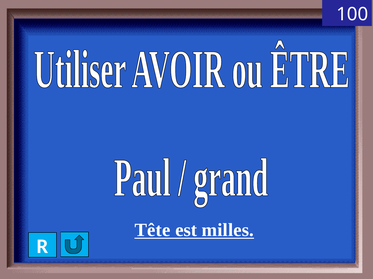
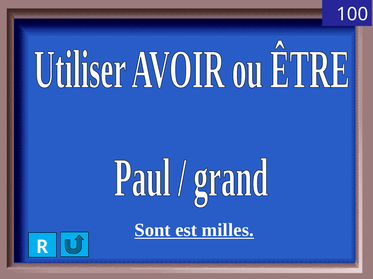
Tête: Tête -> Sont
